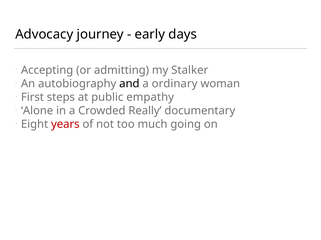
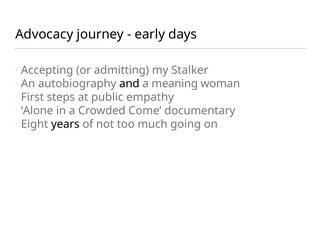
ordinary: ordinary -> meaning
Really: Really -> Come
years colour: red -> black
